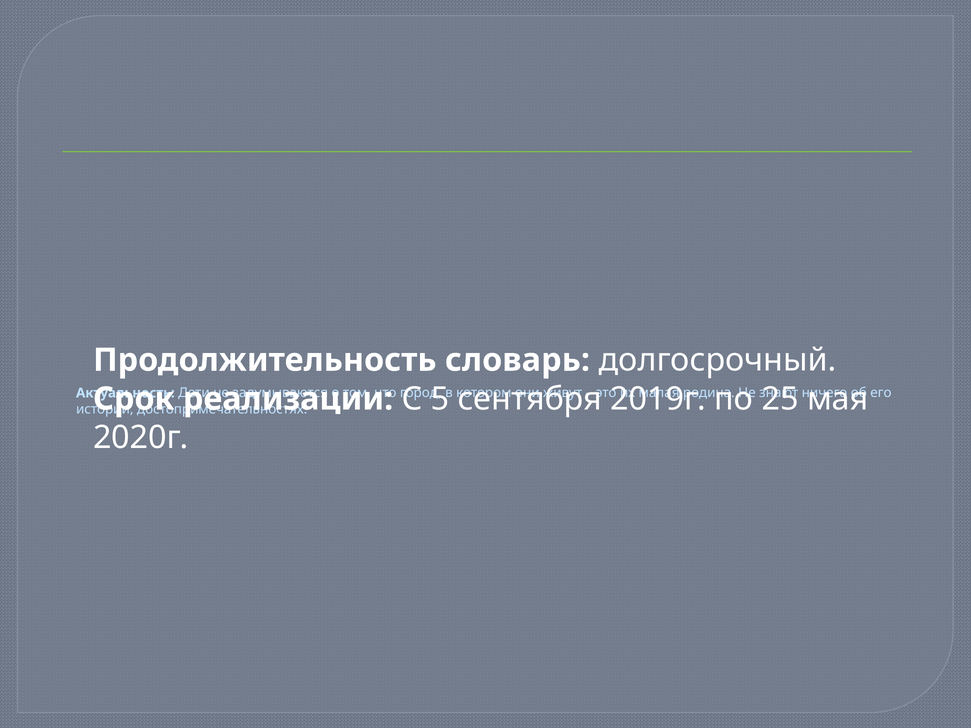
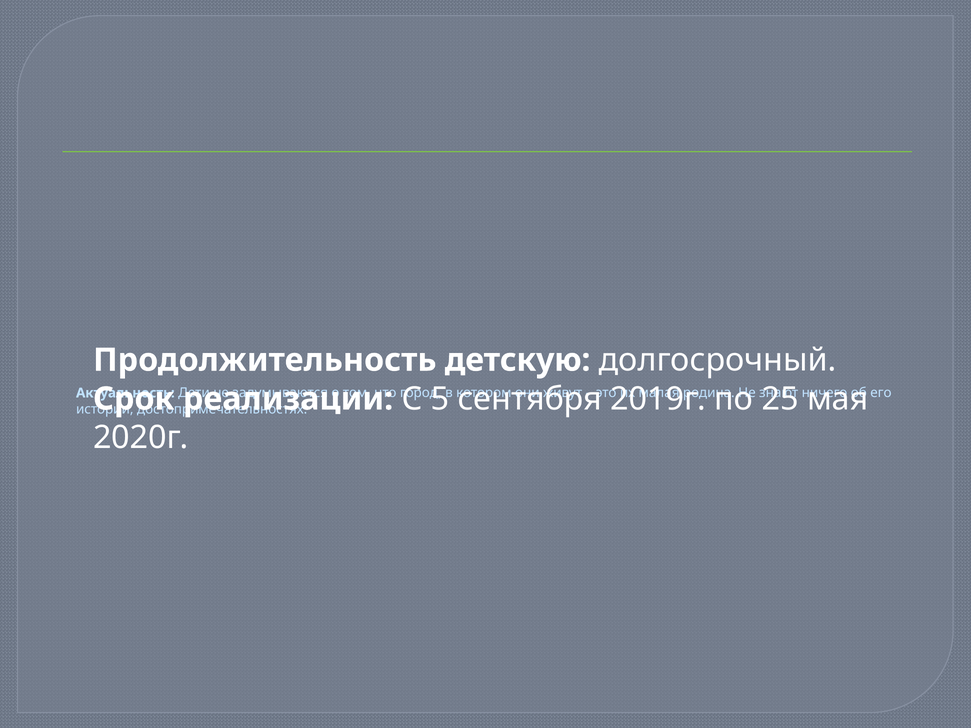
словарь: словарь -> детскую
